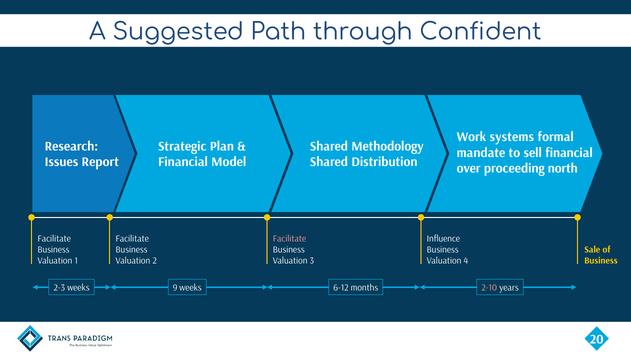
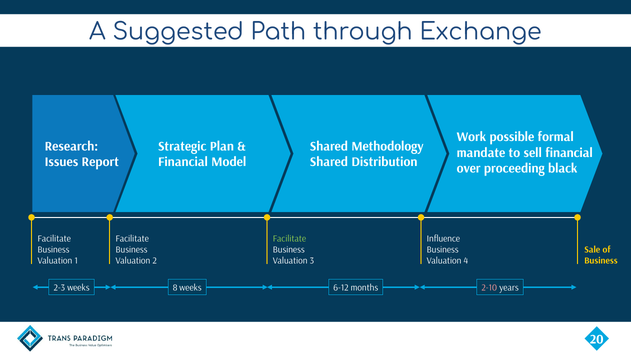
Confident: Confident -> Exchange
systems: systems -> possible
north: north -> black
Facilitate at (289, 239) colour: pink -> light green
9: 9 -> 8
